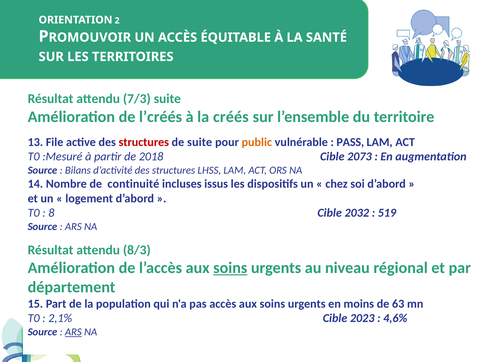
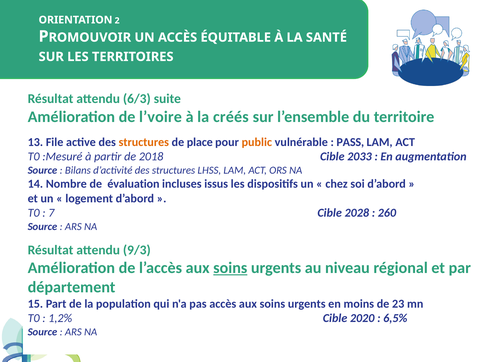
7/3: 7/3 -> 6/3
l’créés: l’créés -> l’voire
structures at (144, 142) colour: red -> orange
de suite: suite -> place
2073: 2073 -> 2033
continuité: continuité -> évaluation
8: 8 -> 7
2032: 2032 -> 2028
519: 519 -> 260
8/3: 8/3 -> 9/3
63: 63 -> 23
2,1%: 2,1% -> 1,2%
2023: 2023 -> 2020
4,6%: 4,6% -> 6,5%
ARS at (73, 332) underline: present -> none
